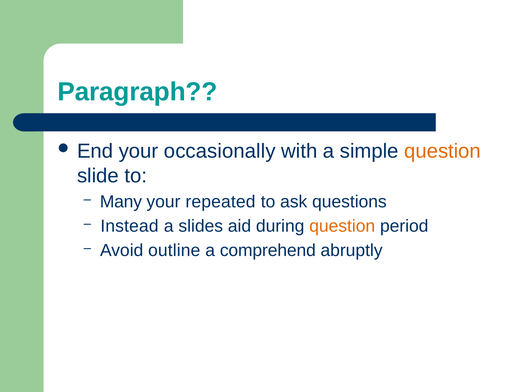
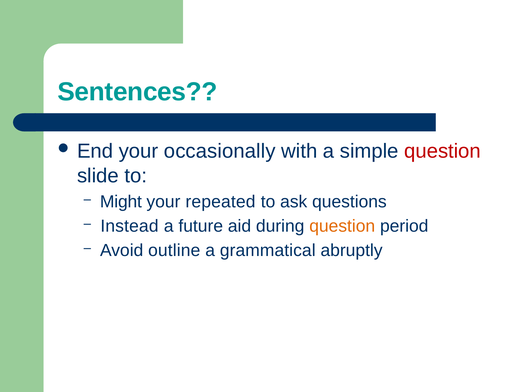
Paragraph: Paragraph -> Sentences
question at (443, 151) colour: orange -> red
Many: Many -> Might
slides: slides -> future
comprehend: comprehend -> grammatical
